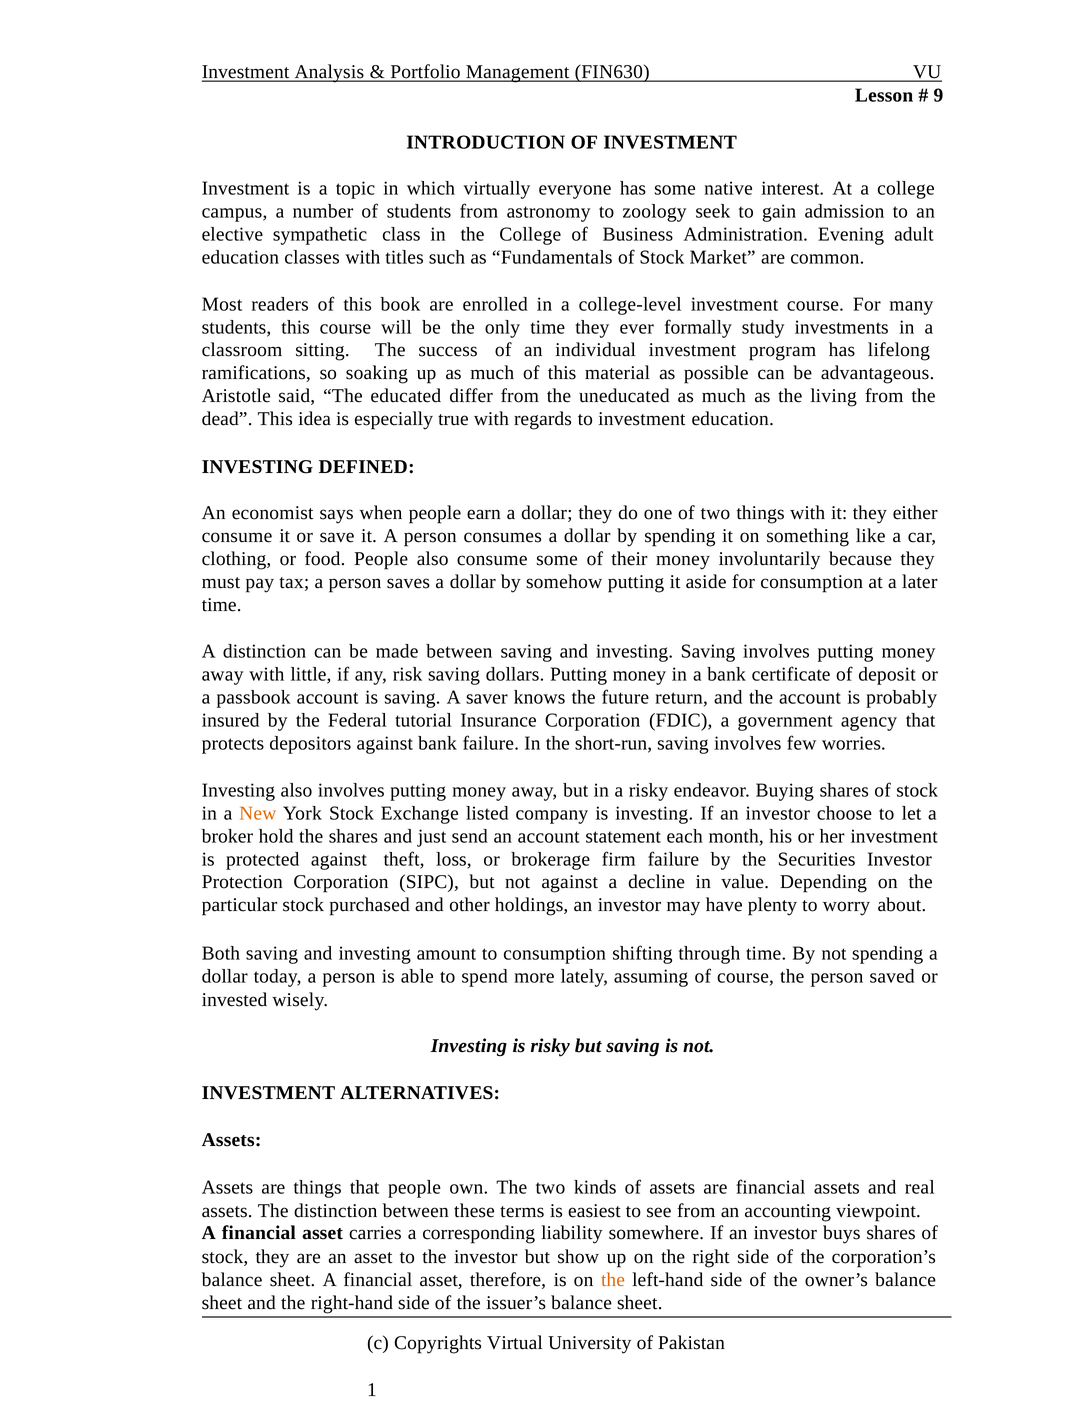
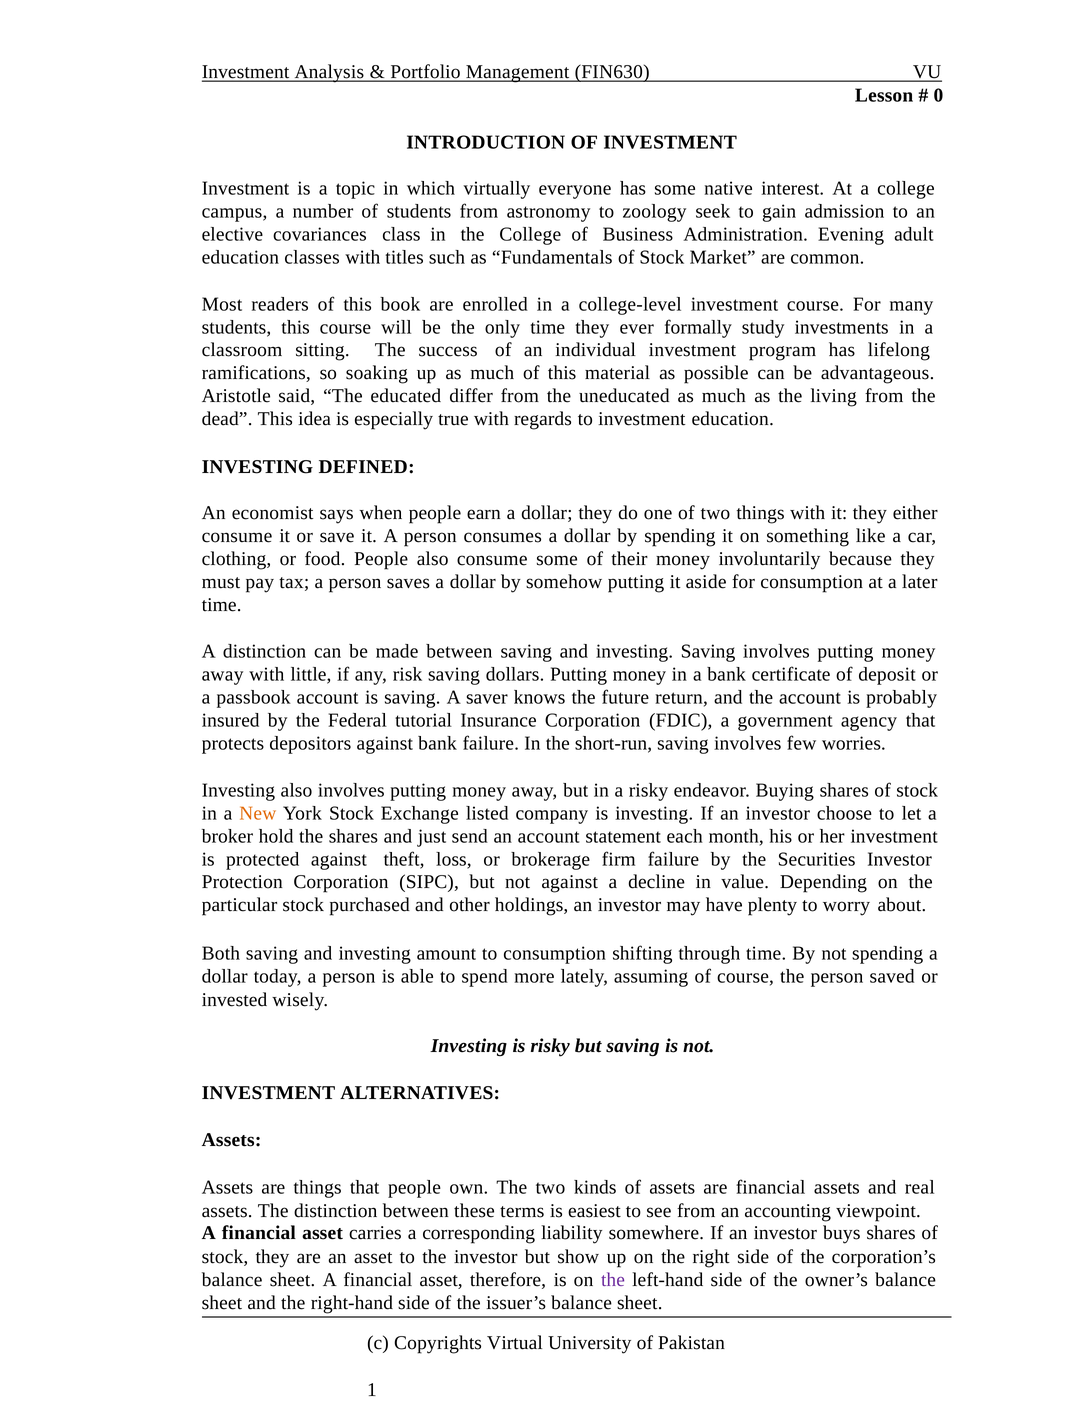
9: 9 -> 0
sympathetic: sympathetic -> covariances
the at (613, 1280) colour: orange -> purple
